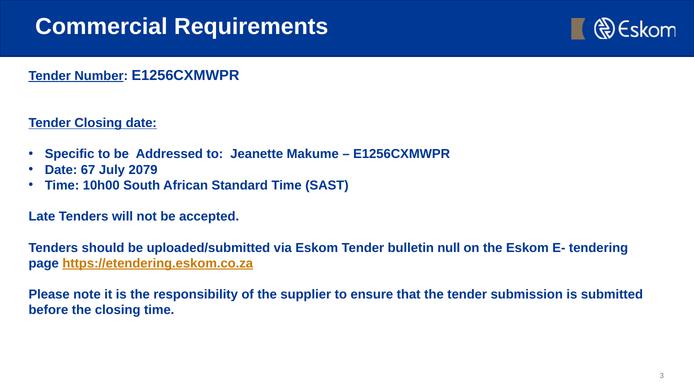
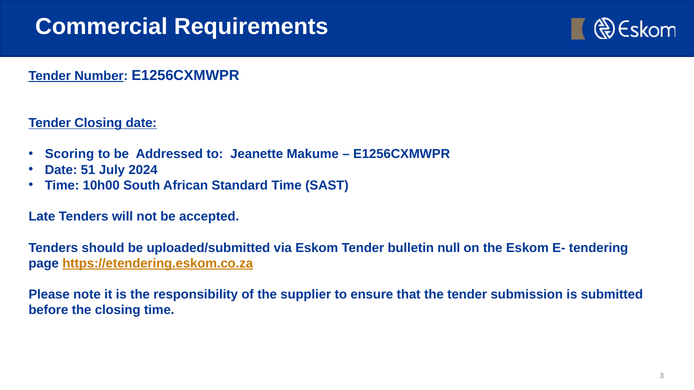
Specific: Specific -> Scoring
67: 67 -> 51
2079: 2079 -> 2024
